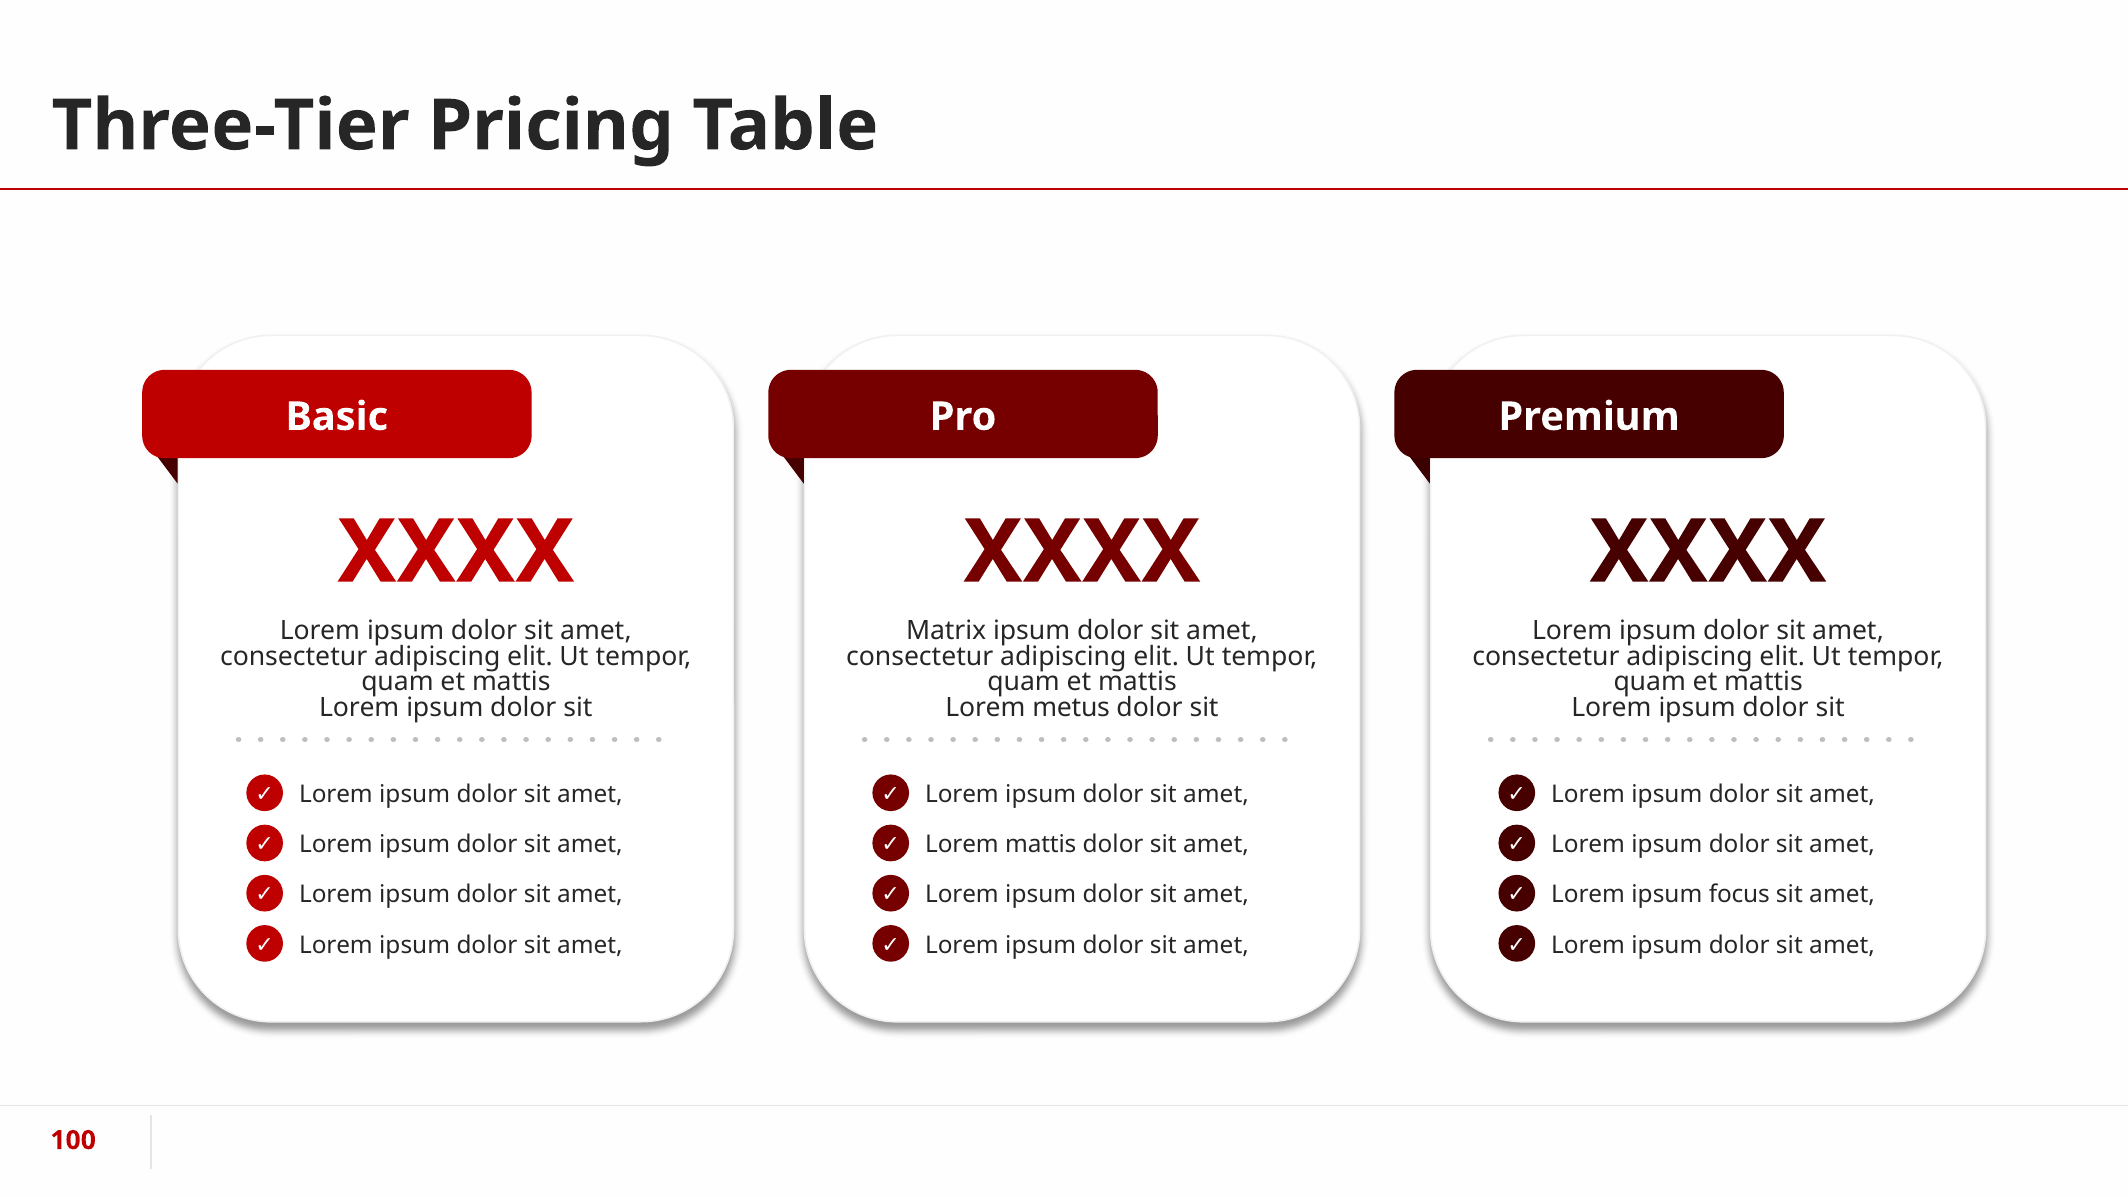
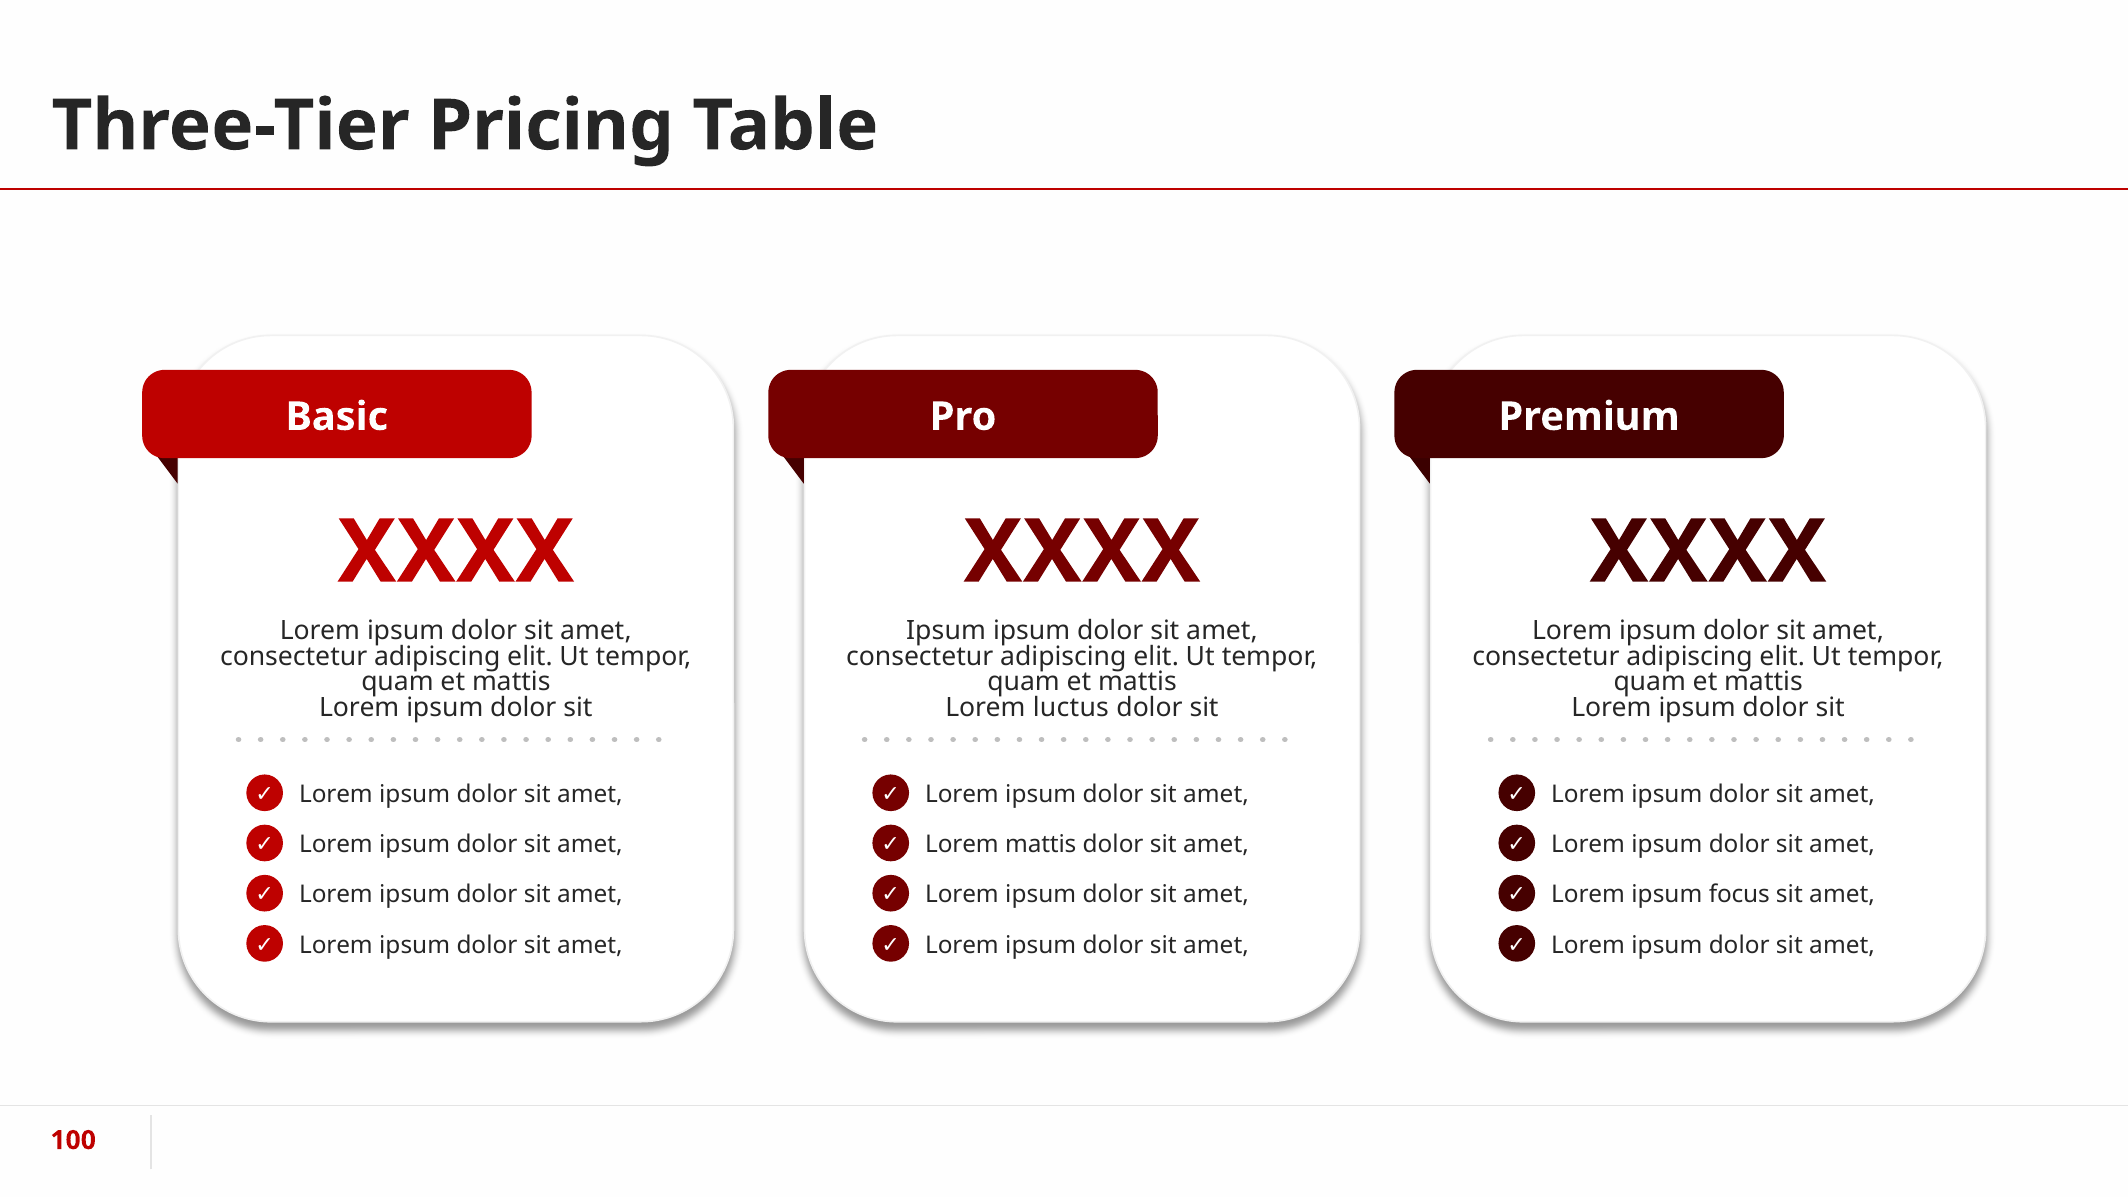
Matrix at (946, 631): Matrix -> Ipsum
metus: metus -> luctus
